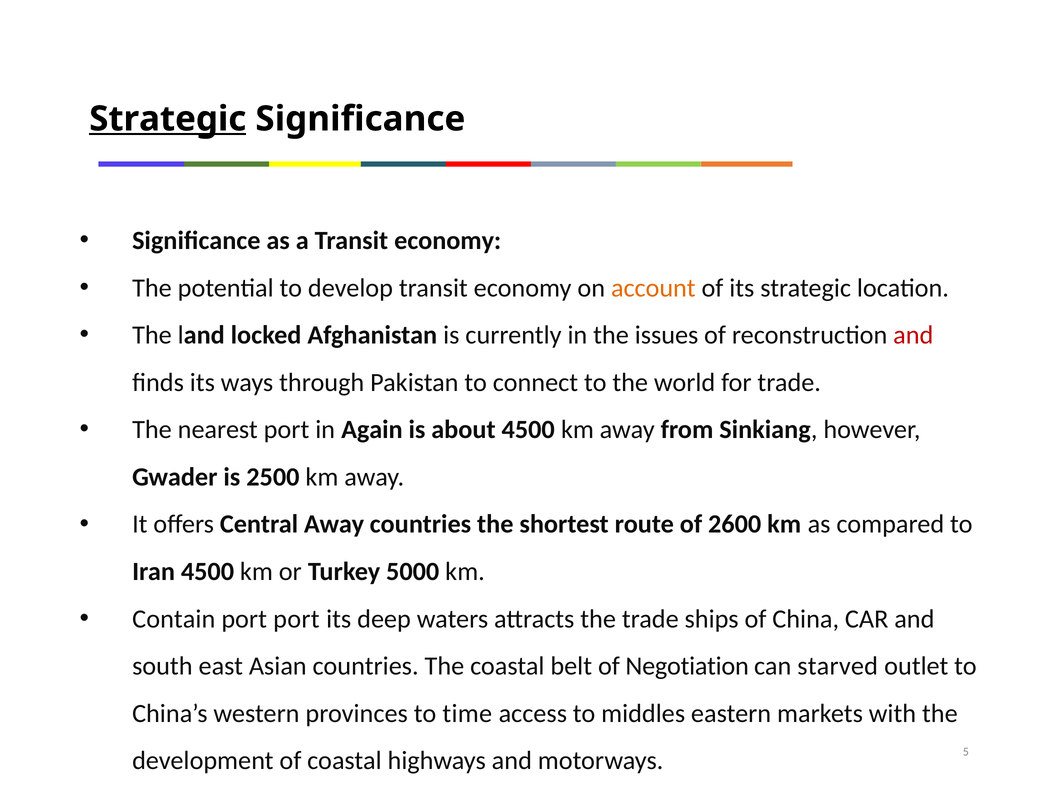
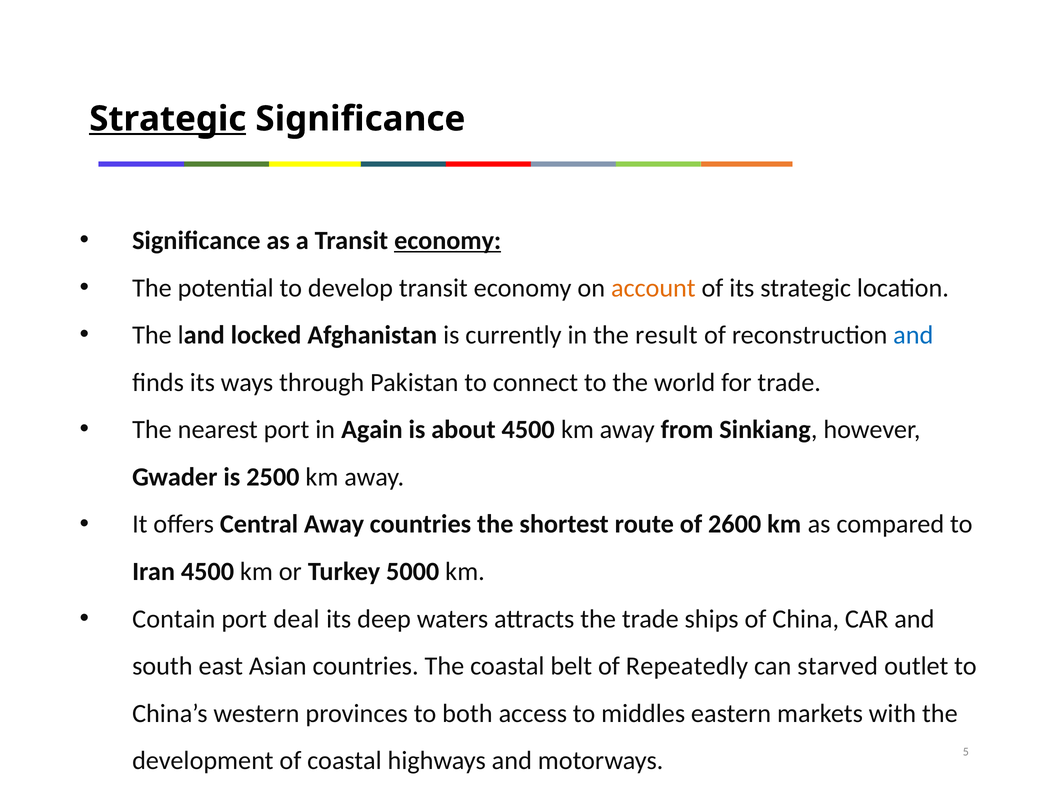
economy at (448, 241) underline: none -> present
issues: issues -> result
and at (913, 335) colour: red -> blue
port port: port -> deal
Negotiation: Negotiation -> Repeatedly
time: time -> both
